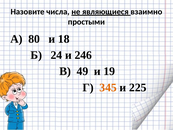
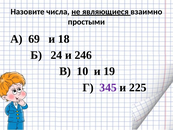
80: 80 -> 69
49: 49 -> 10
345 colour: orange -> purple
